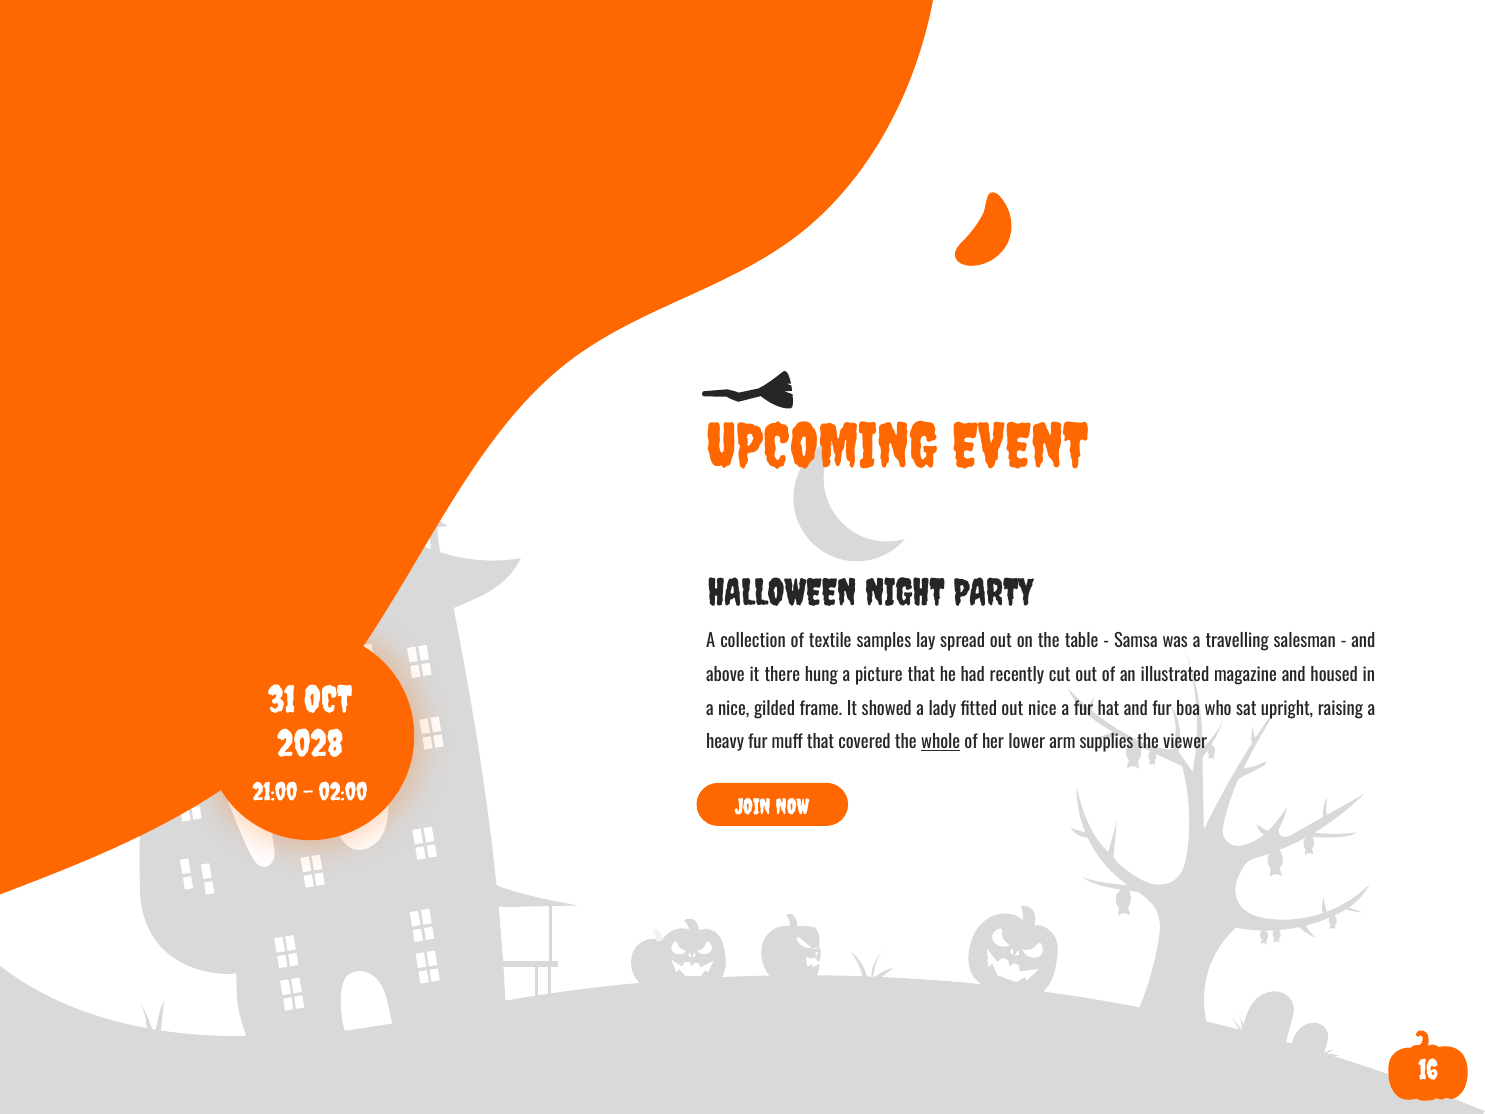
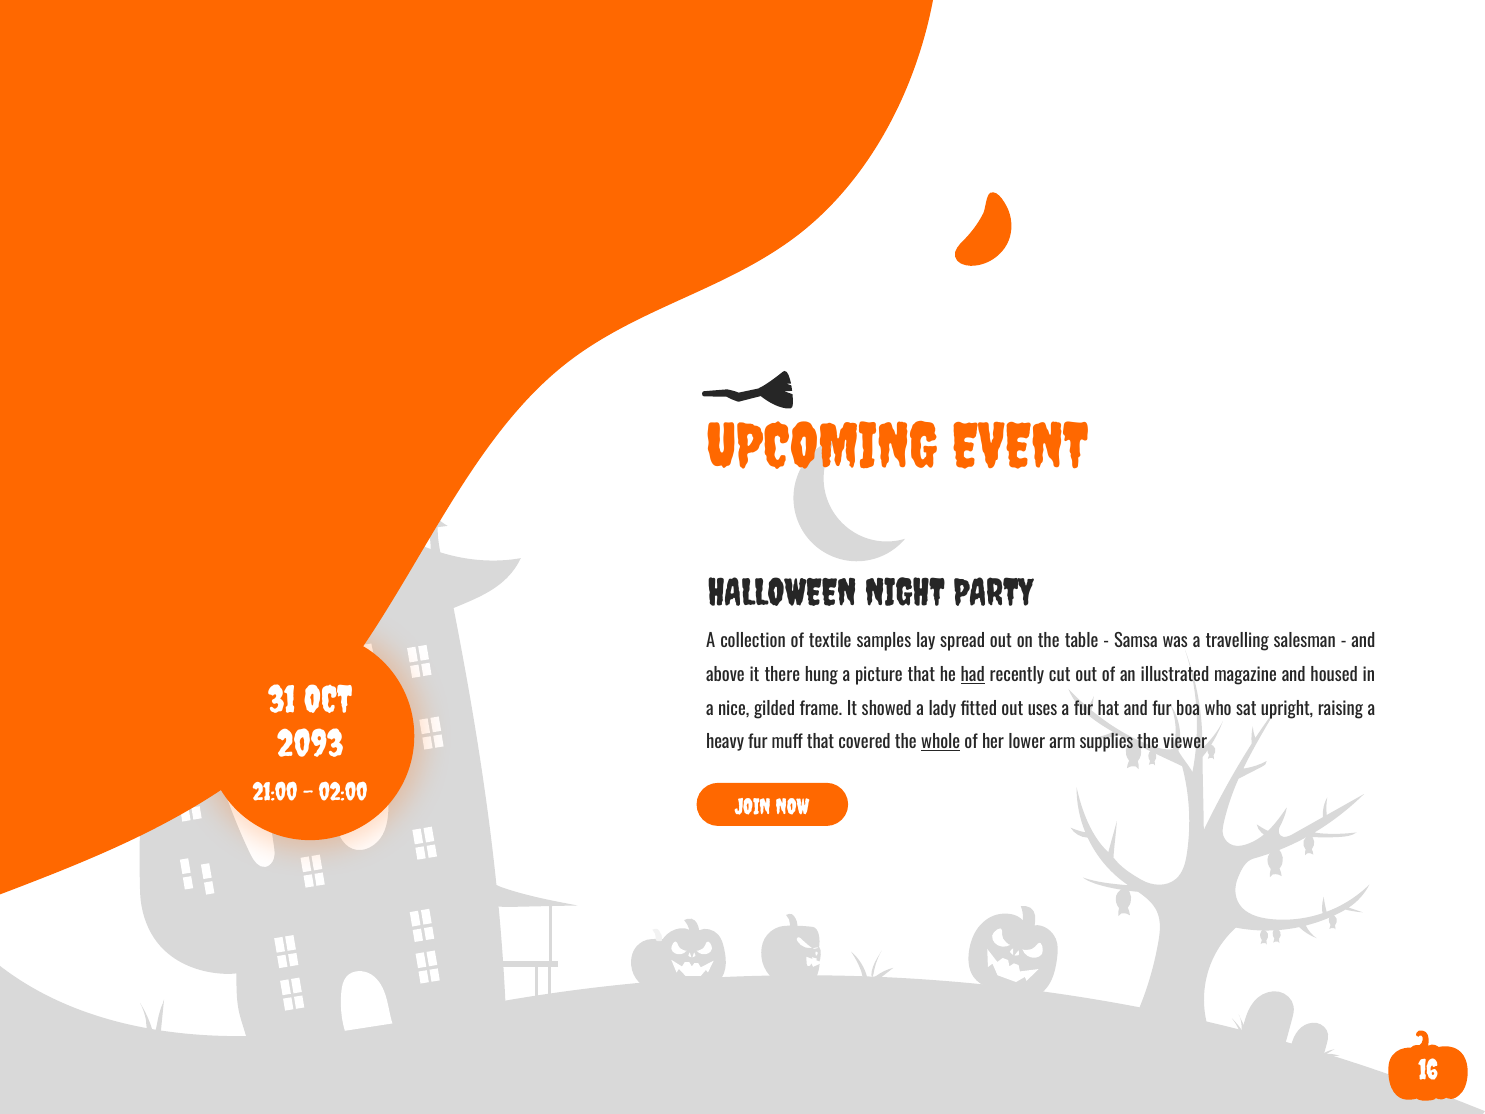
had underline: none -> present
out nice: nice -> uses
2028: 2028 -> 2093
